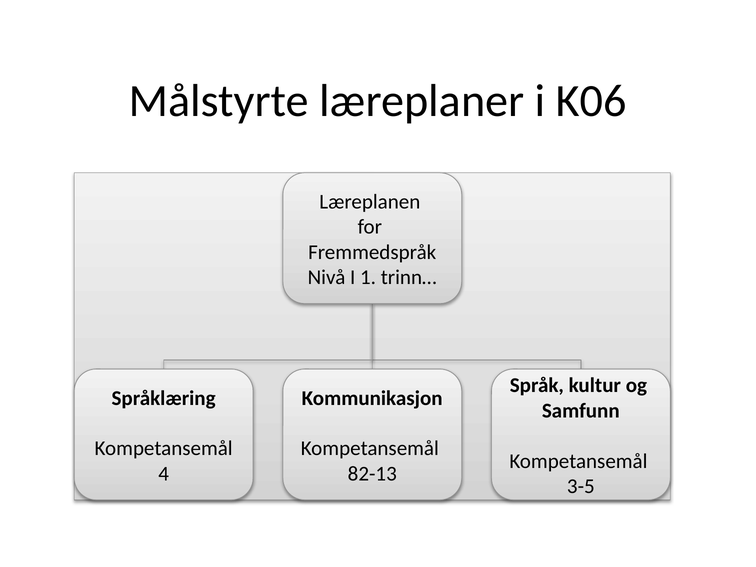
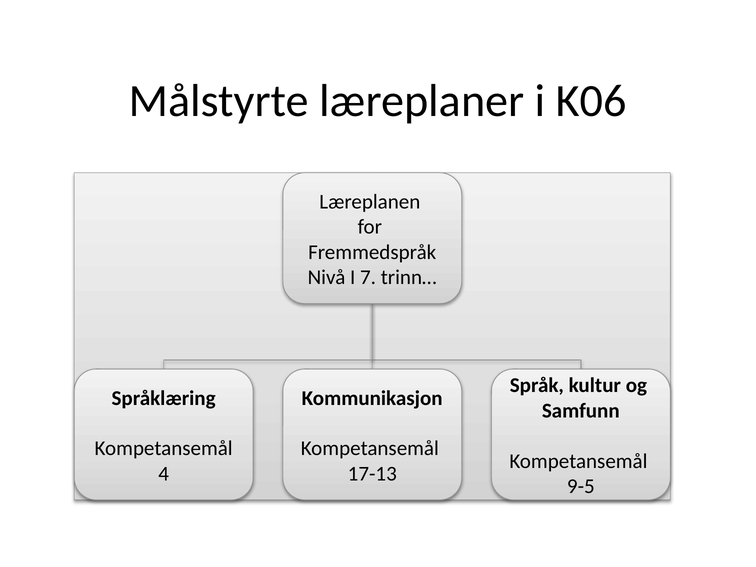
1: 1 -> 7
82-13: 82-13 -> 17-13
3-5: 3-5 -> 9-5
